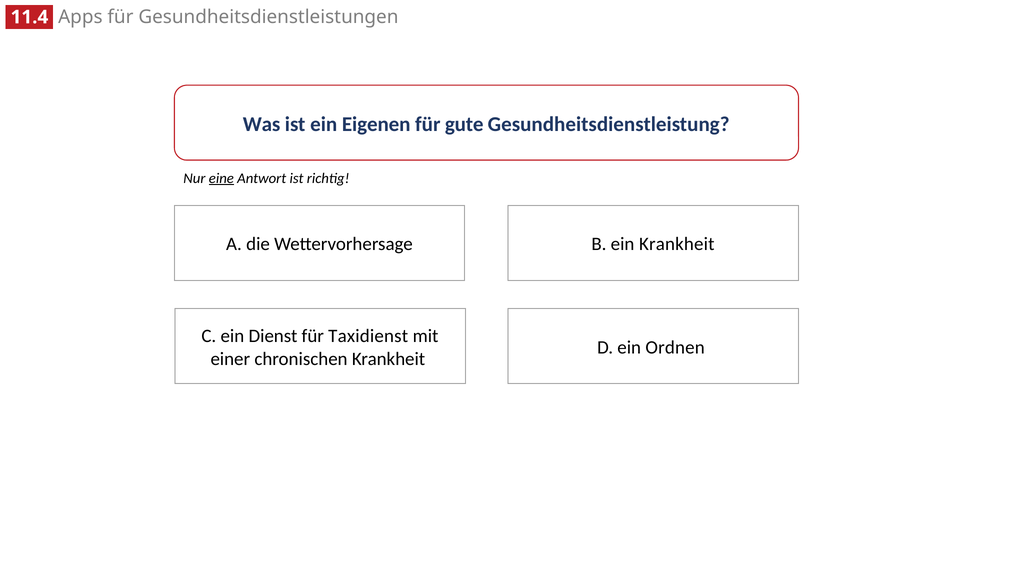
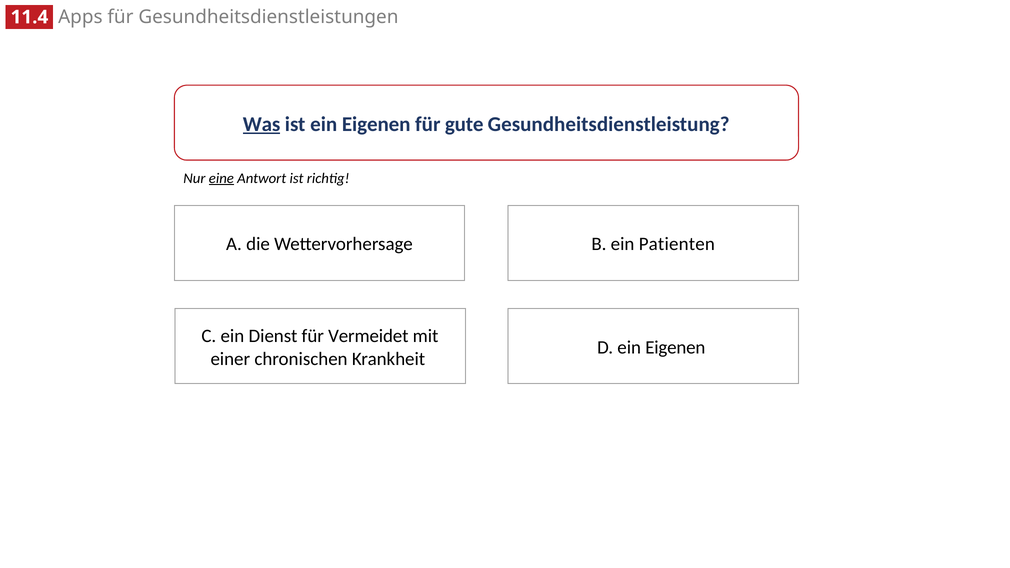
Was underline: none -> present
ein Krankheit: Krankheit -> Patienten
Taxidienst: Taxidienst -> Vermeidet
D ein Ordnen: Ordnen -> Eigenen
